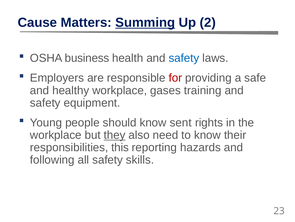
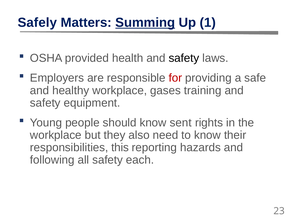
Cause: Cause -> Safely
2: 2 -> 1
business: business -> provided
safety at (184, 58) colour: blue -> black
they underline: present -> none
skills: skills -> each
